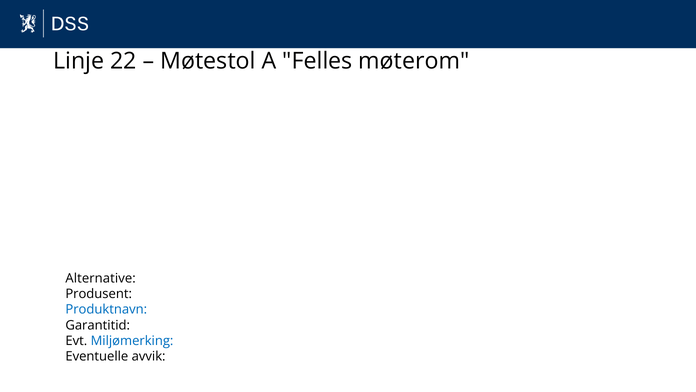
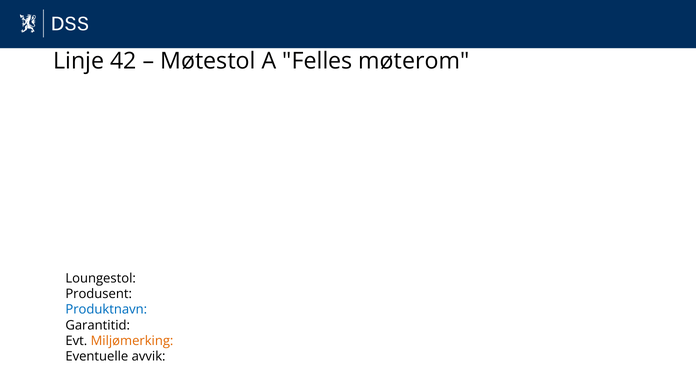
22: 22 -> 42
Alternative: Alternative -> Loungestol
Miljømerking colour: blue -> orange
